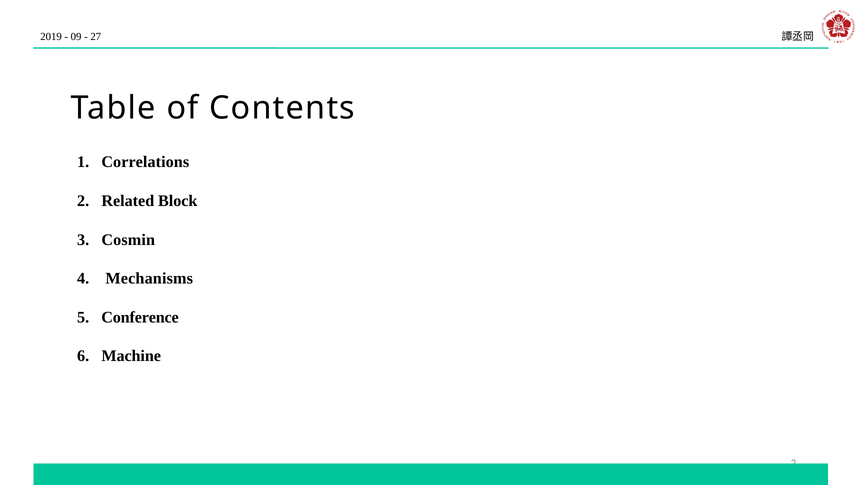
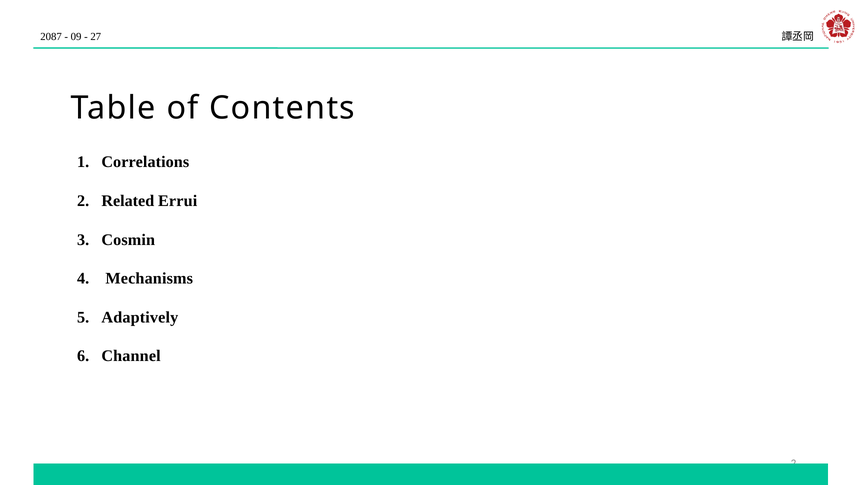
2019: 2019 -> 2087
Block: Block -> Errui
Conference: Conference -> Adaptively
Machine: Machine -> Channel
